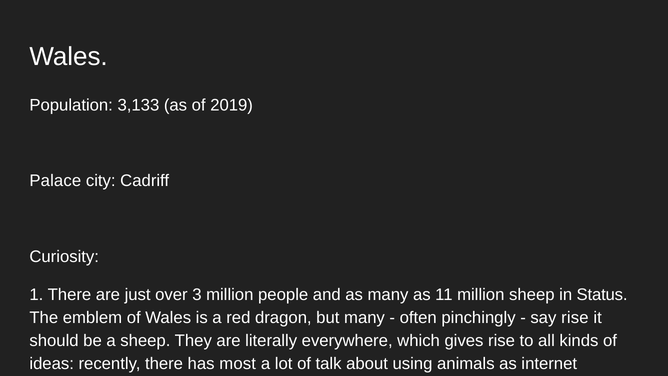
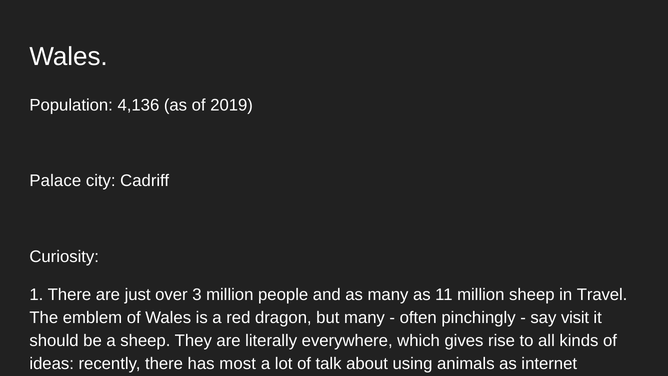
3,133: 3,133 -> 4,136
Status: Status -> Travel
say rise: rise -> visit
